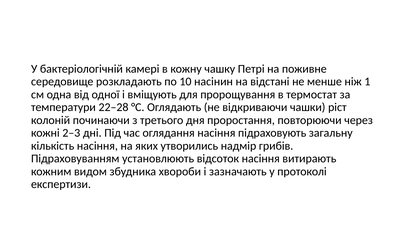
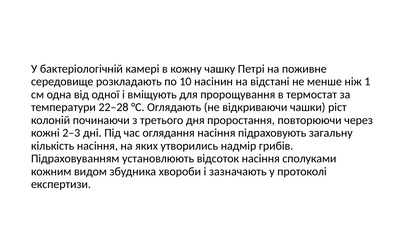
витирають: витирають -> сполуками
